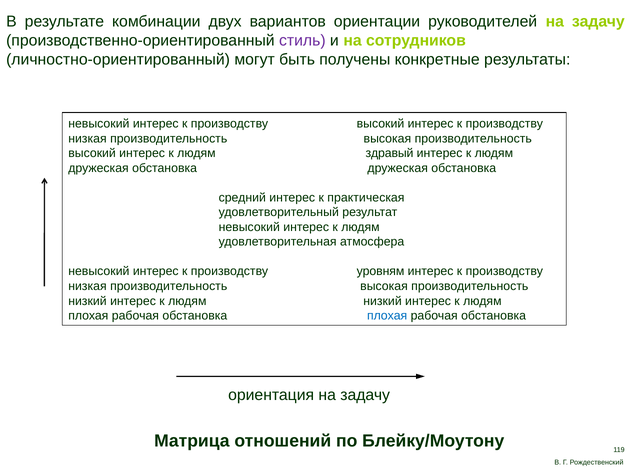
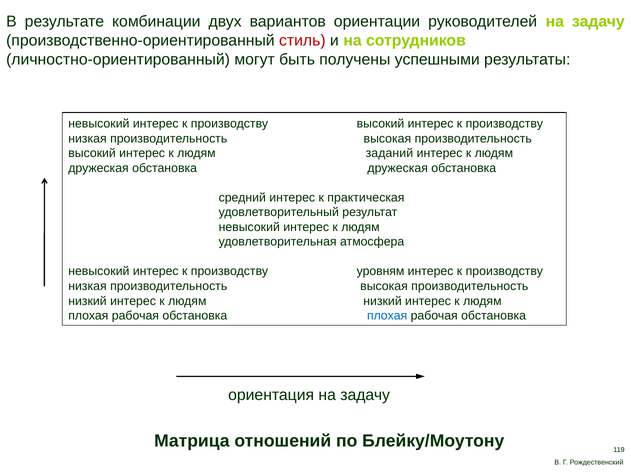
стиль colour: purple -> red
конкретные: конкретные -> успешными
здравый: здравый -> заданий
